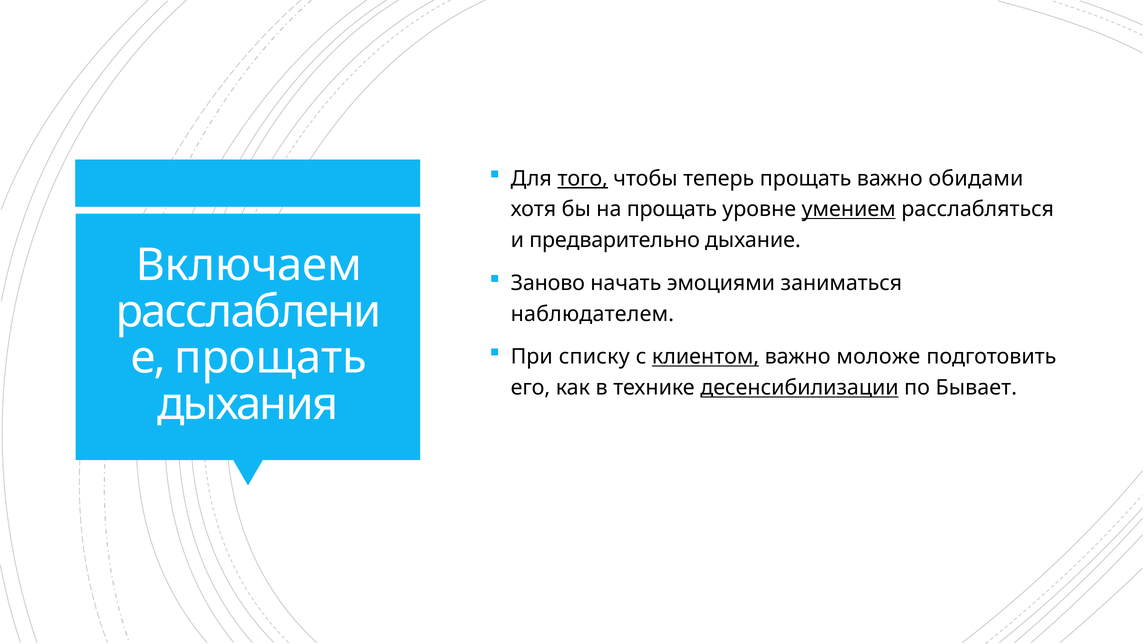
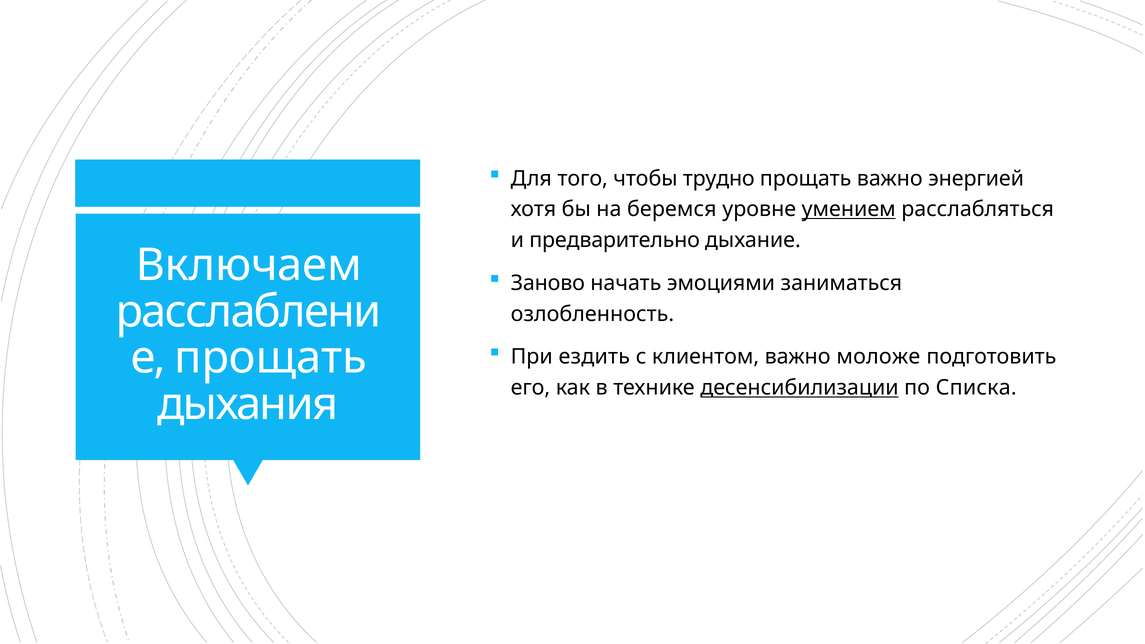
того underline: present -> none
теперь: теперь -> трудно
обидами: обидами -> энергией
на прощать: прощать -> беремся
наблюдателем: наблюдателем -> озлобленность
списку: списку -> ездить
клиентом underline: present -> none
Бывает: Бывает -> Списка
